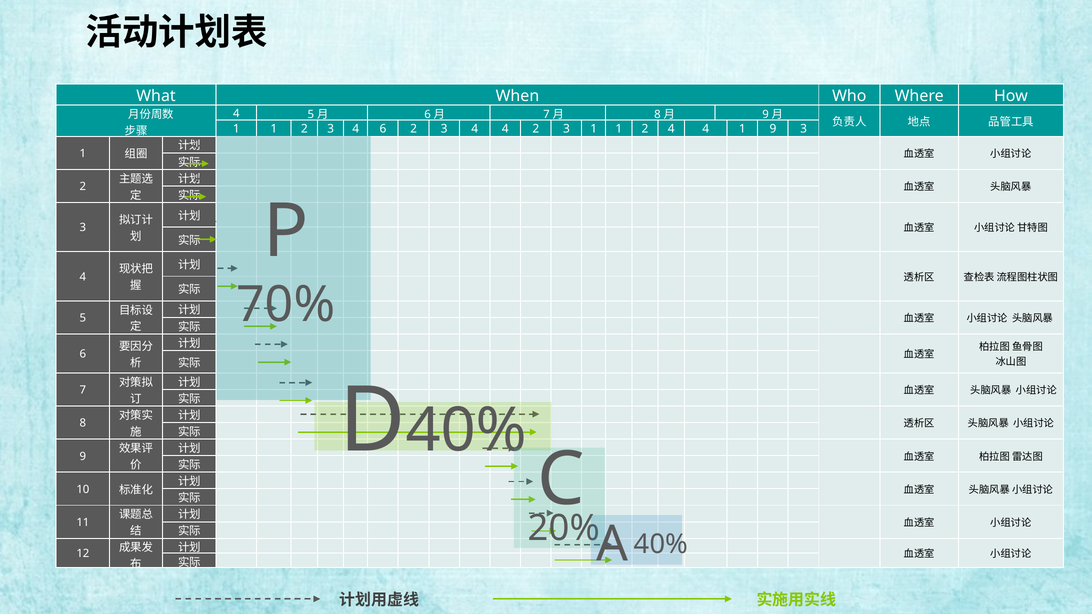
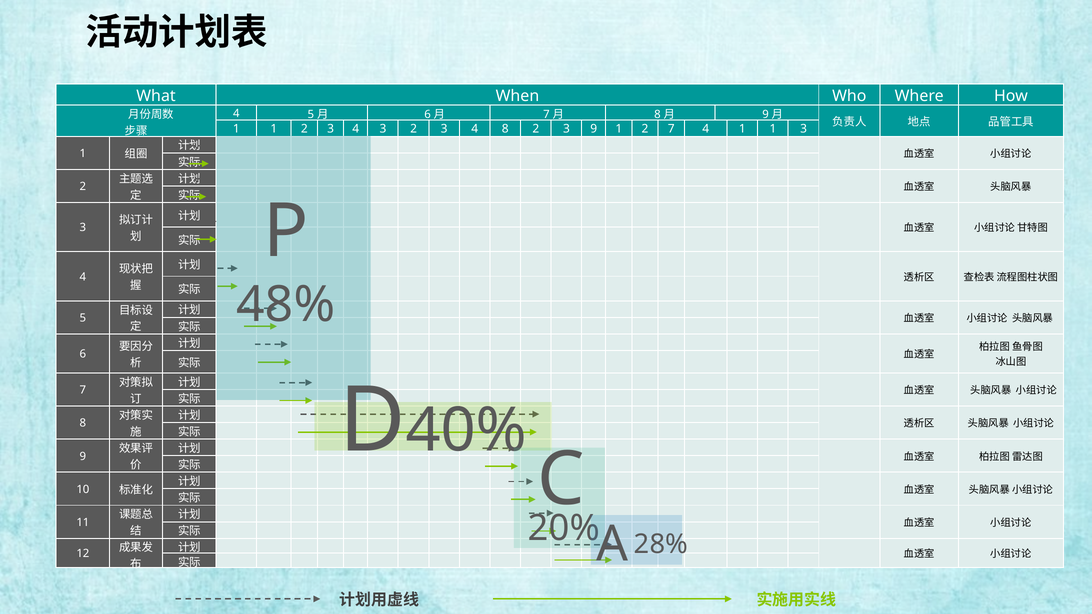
6 at (383, 129): 6 -> 3
3 4 4: 4 -> 8
2 3 1: 1 -> 9
2 4: 4 -> 7
4 1 9: 9 -> 1
70%: 70% -> 48%
A 40%: 40% -> 28%
